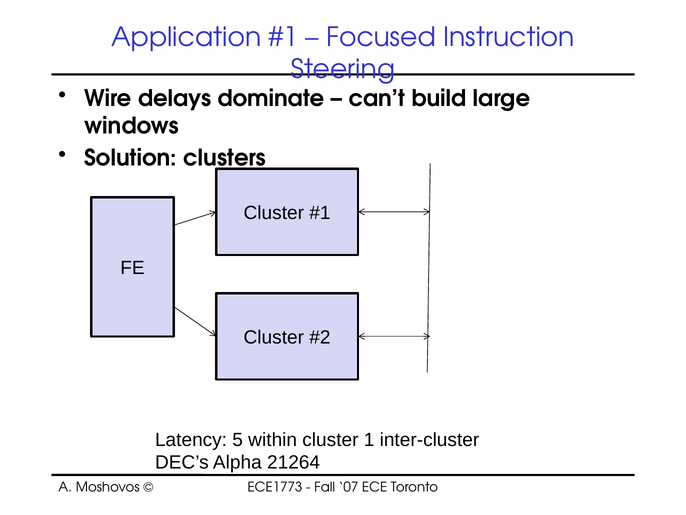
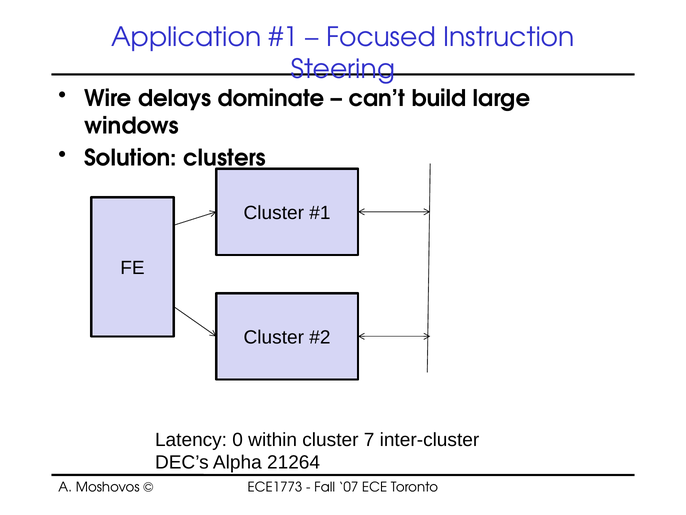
5: 5 -> 0
1: 1 -> 7
